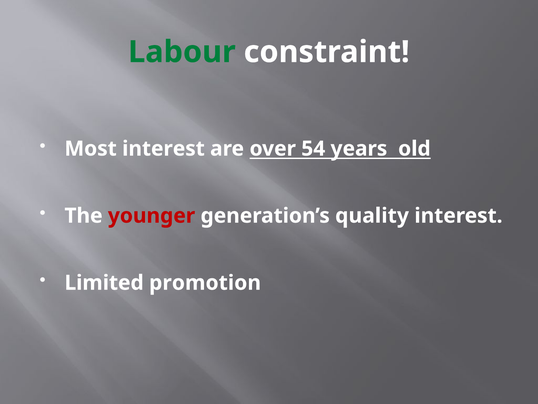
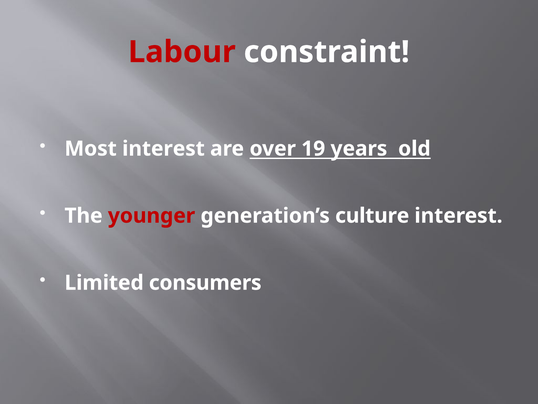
Labour colour: green -> red
54: 54 -> 19
quality: quality -> culture
promotion: promotion -> consumers
